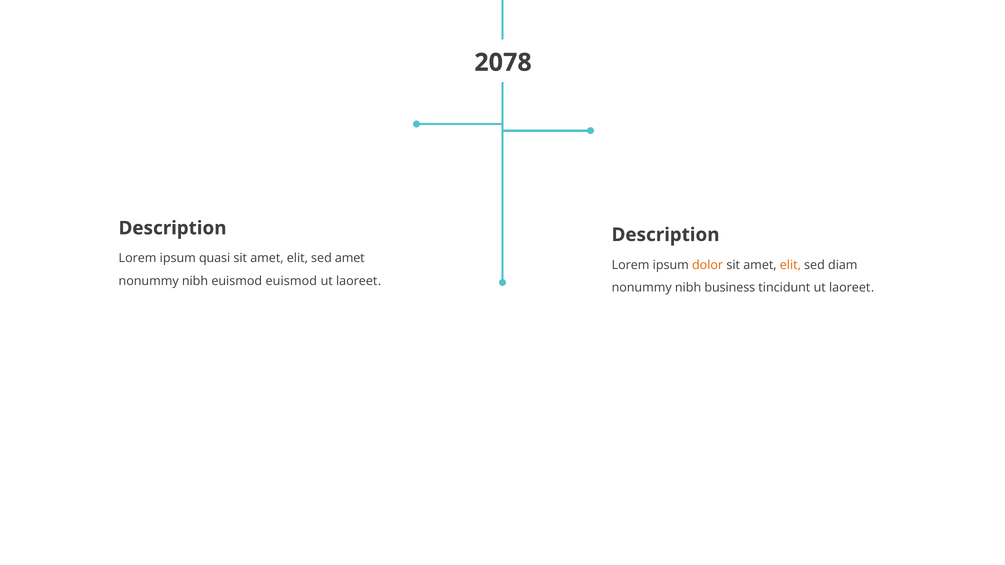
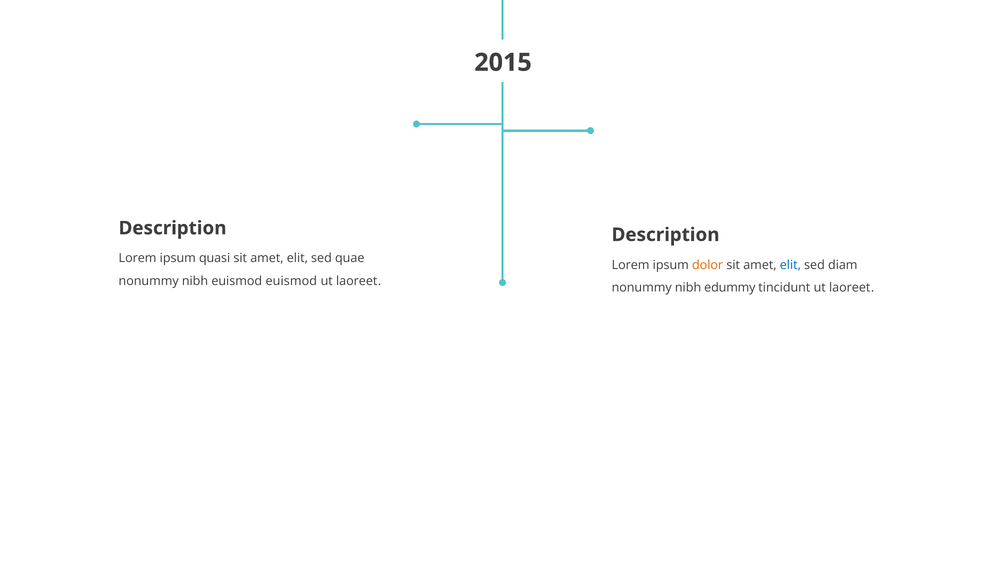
2078: 2078 -> 2015
sed amet: amet -> quae
elit at (790, 265) colour: orange -> blue
business: business -> edummy
